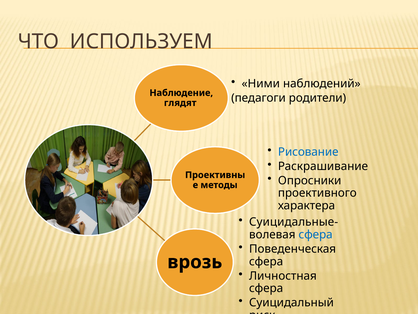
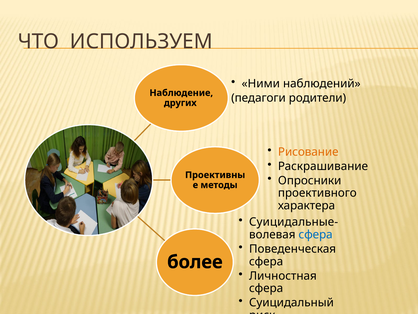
глядят: глядят -> других
Рисование colour: blue -> orange
врозь: врозь -> более
